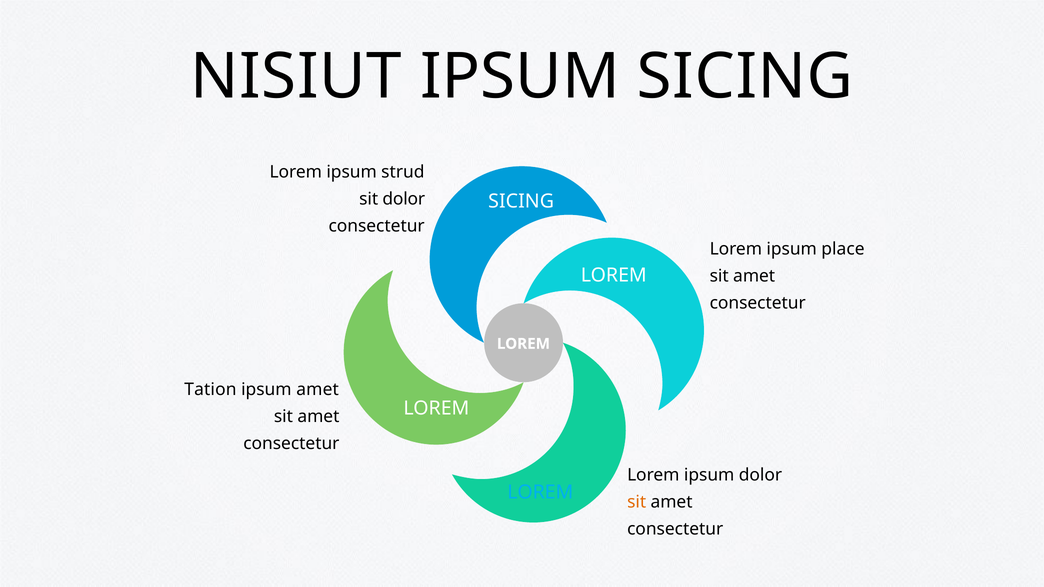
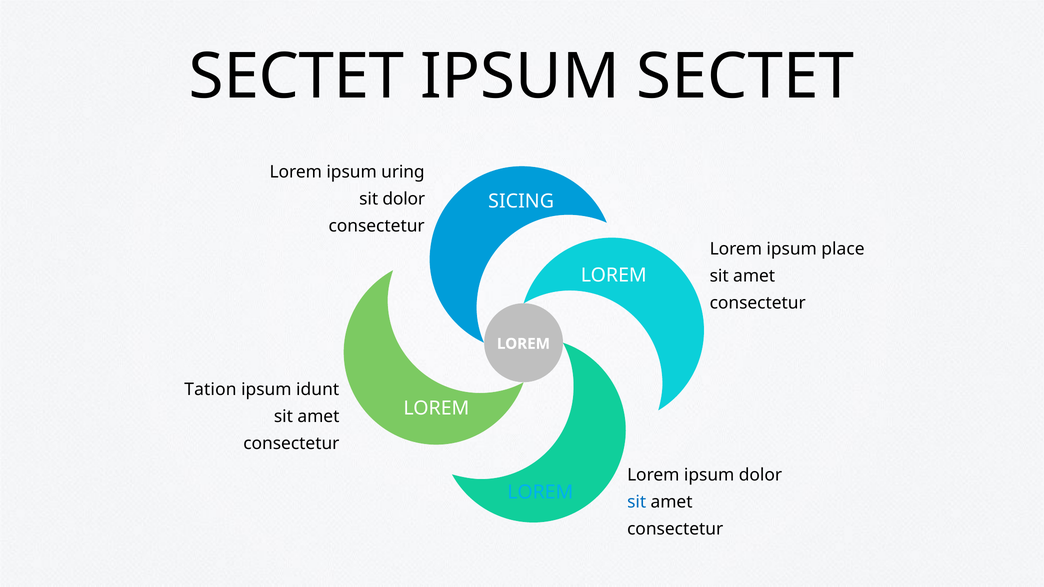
NISIUT at (296, 77): NISIUT -> SECTET
IPSUM SICING: SICING -> SECTET
strud: strud -> uring
ipsum amet: amet -> idunt
sit at (637, 502) colour: orange -> blue
